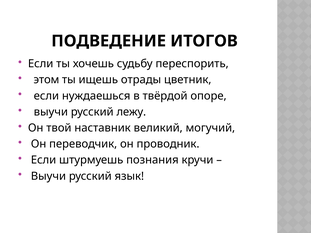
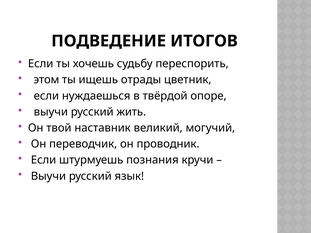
лежу: лежу -> жить
